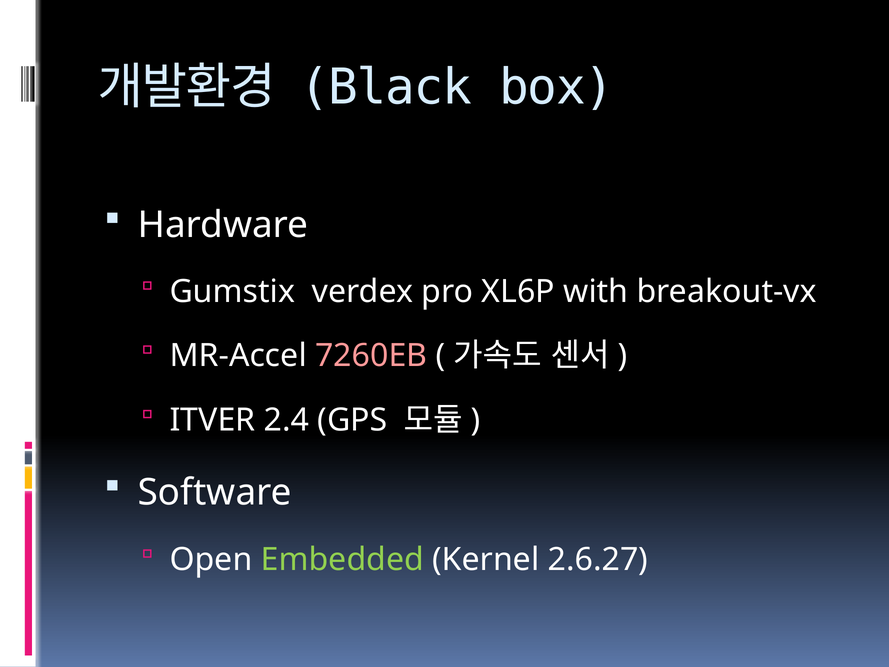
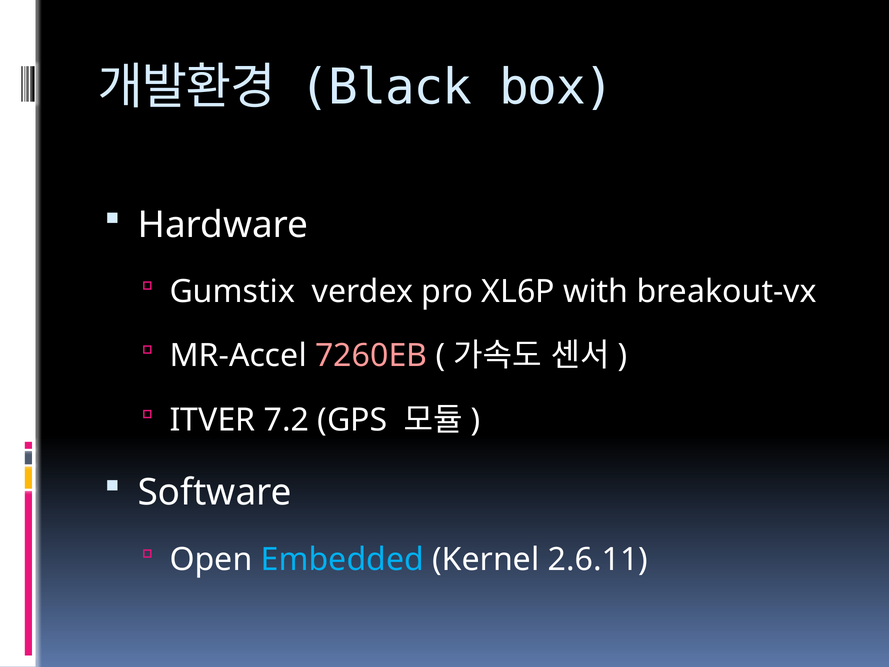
2.4: 2.4 -> 7.2
Embedded colour: light green -> light blue
2.6.27: 2.6.27 -> 2.6.11
